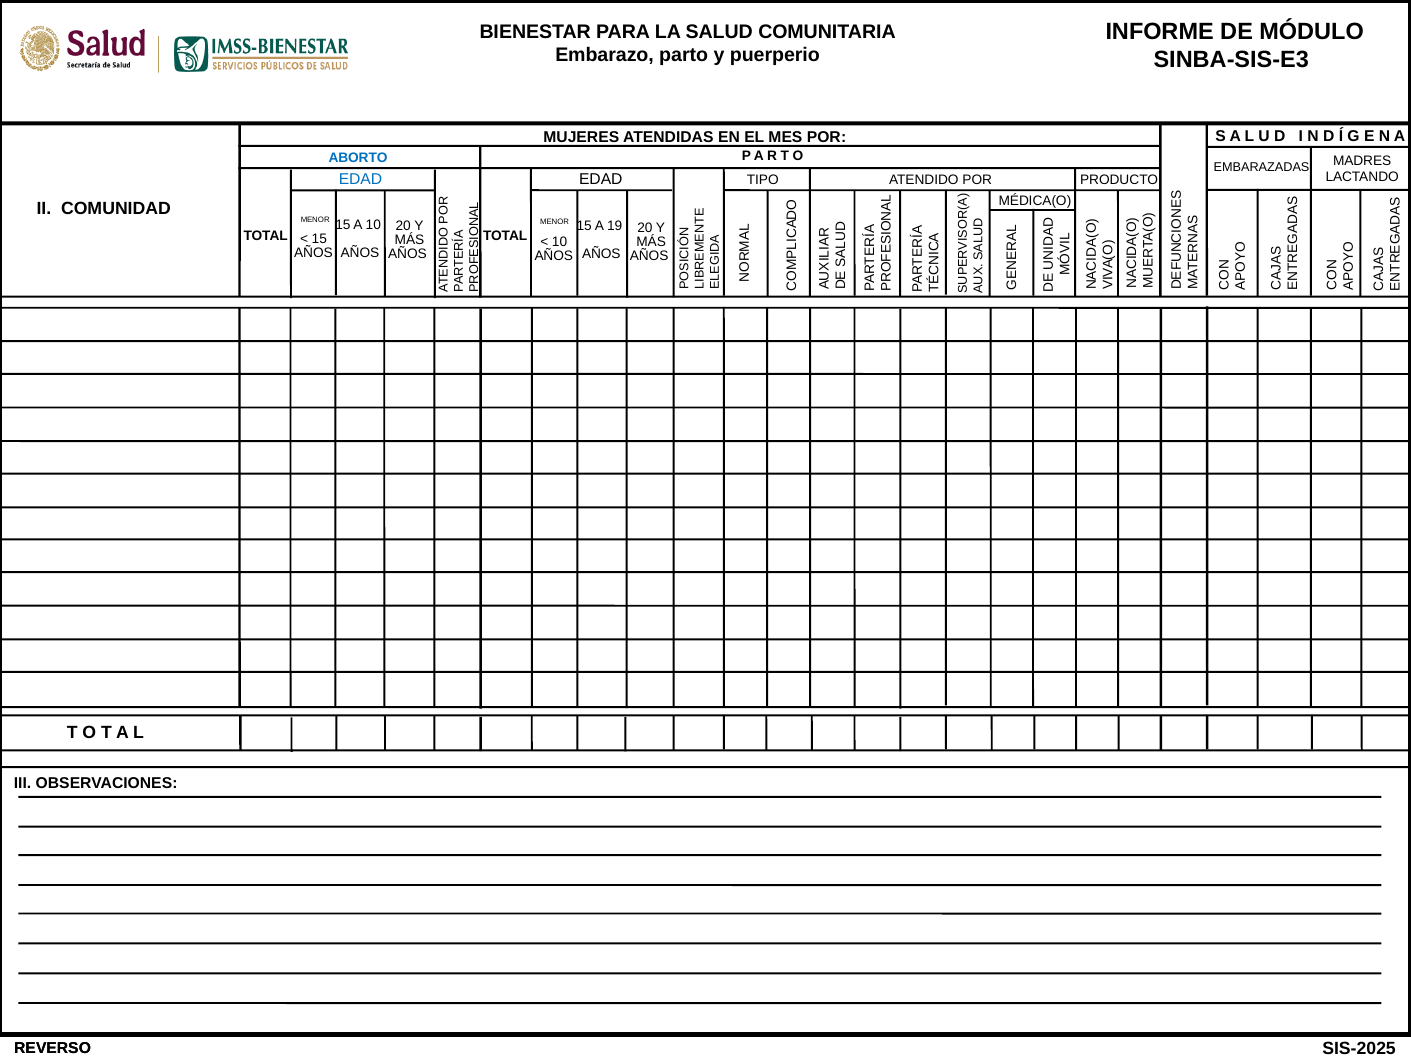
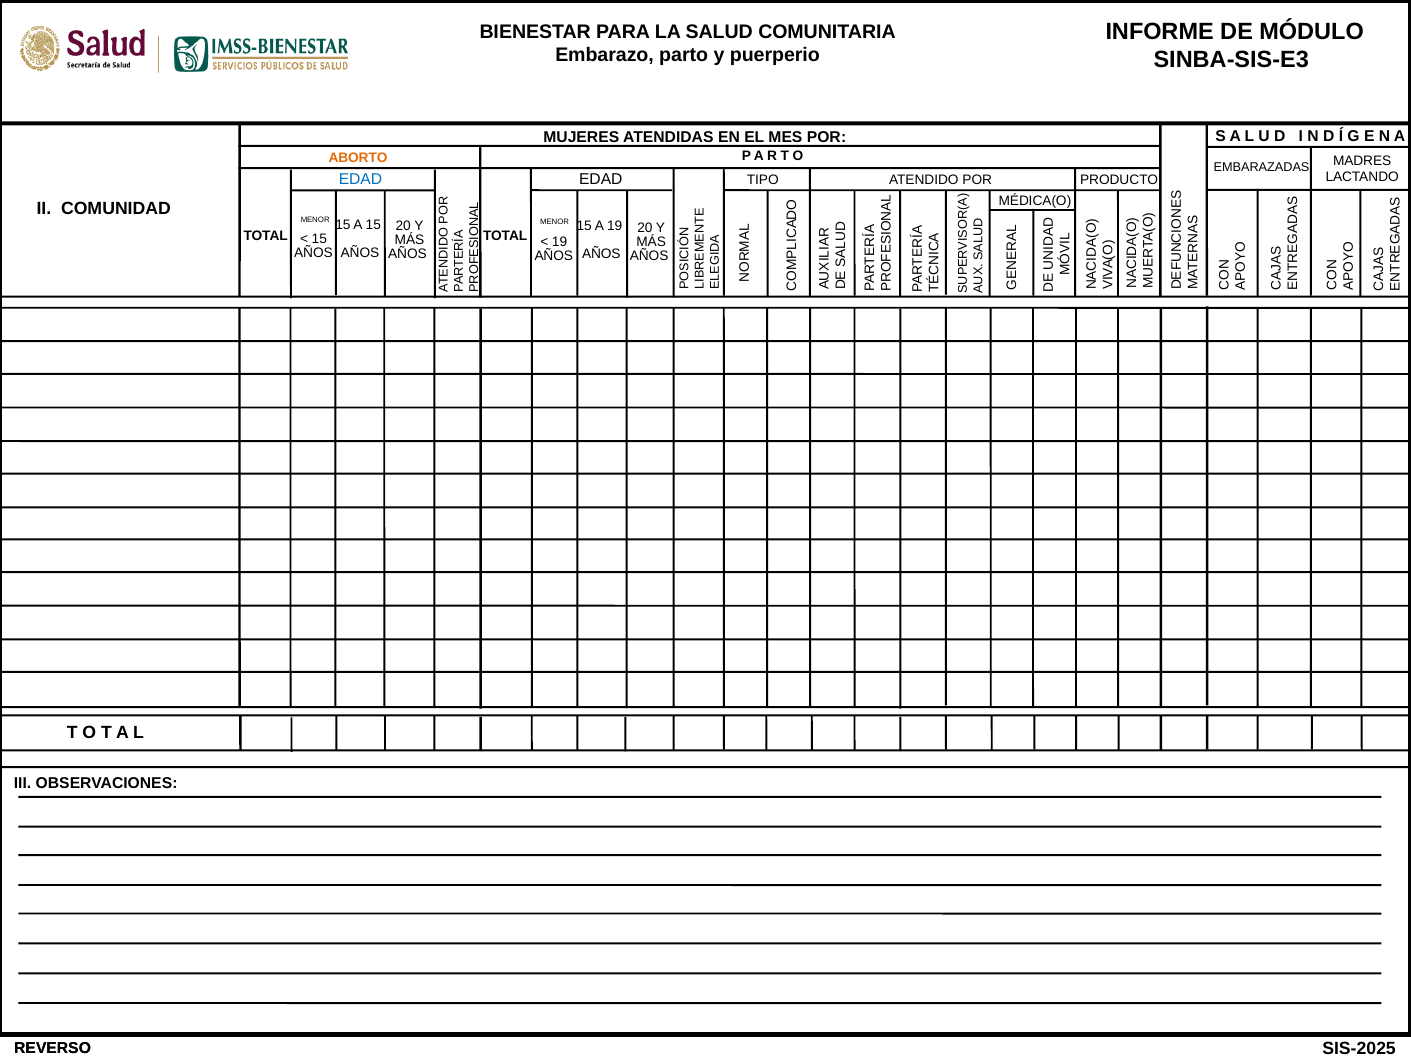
ABORTO colour: blue -> orange
A 10: 10 -> 15
10 at (560, 242): 10 -> 19
